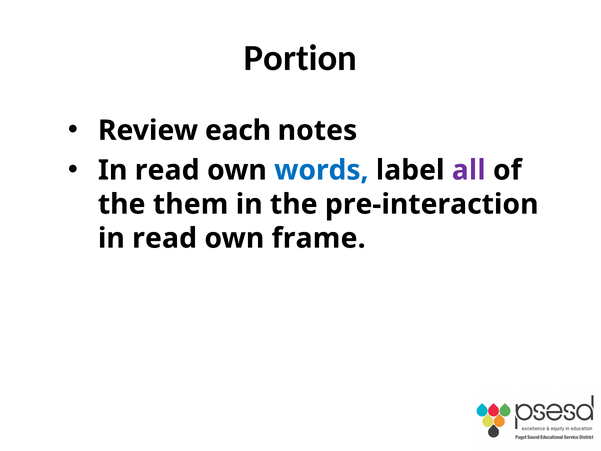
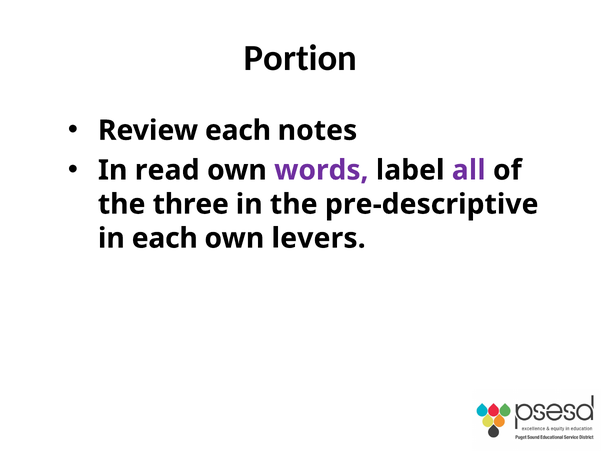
words colour: blue -> purple
them: them -> three
pre-interaction: pre-interaction -> pre-descriptive
read at (165, 238): read -> each
frame: frame -> levers
